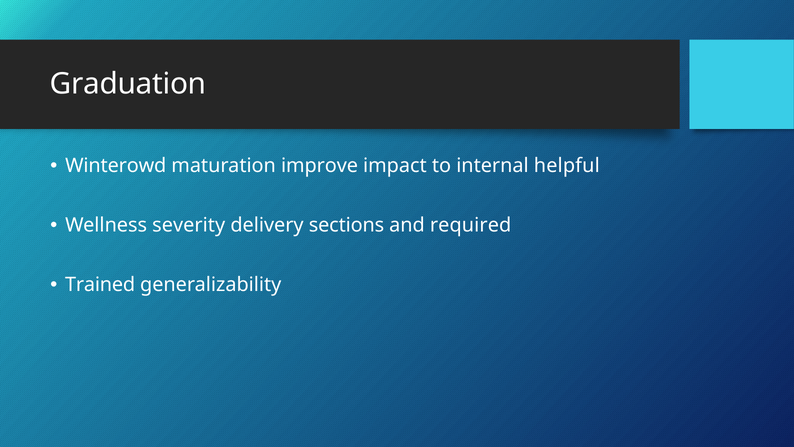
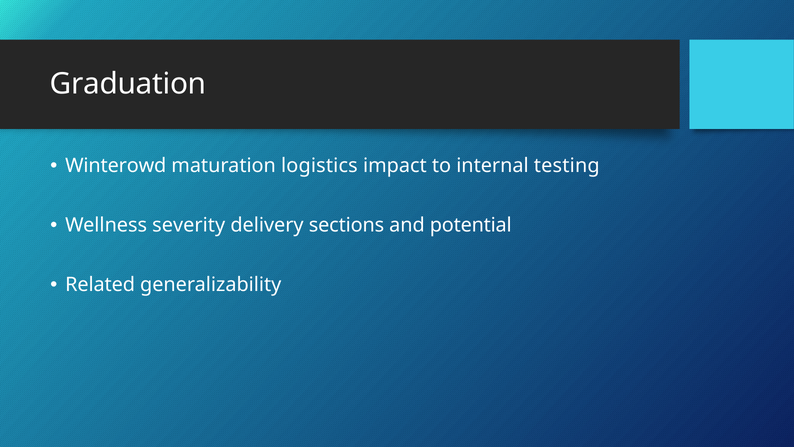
improve: improve -> logistics
helpful: helpful -> testing
required: required -> potential
Trained: Trained -> Related
